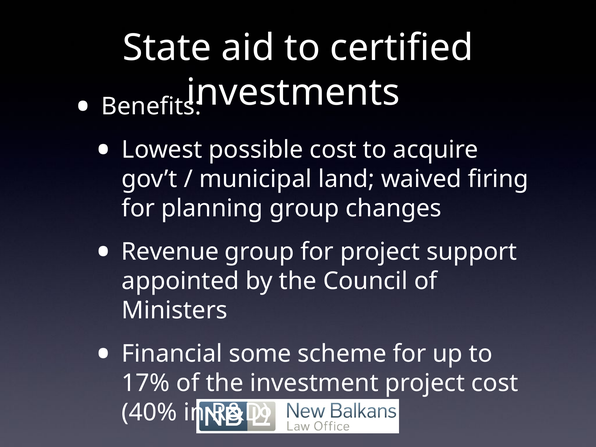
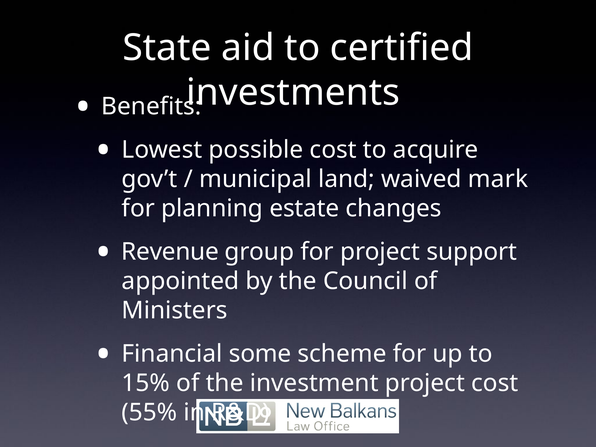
firing: firing -> mark
planning group: group -> estate
17%: 17% -> 15%
40%: 40% -> 55%
